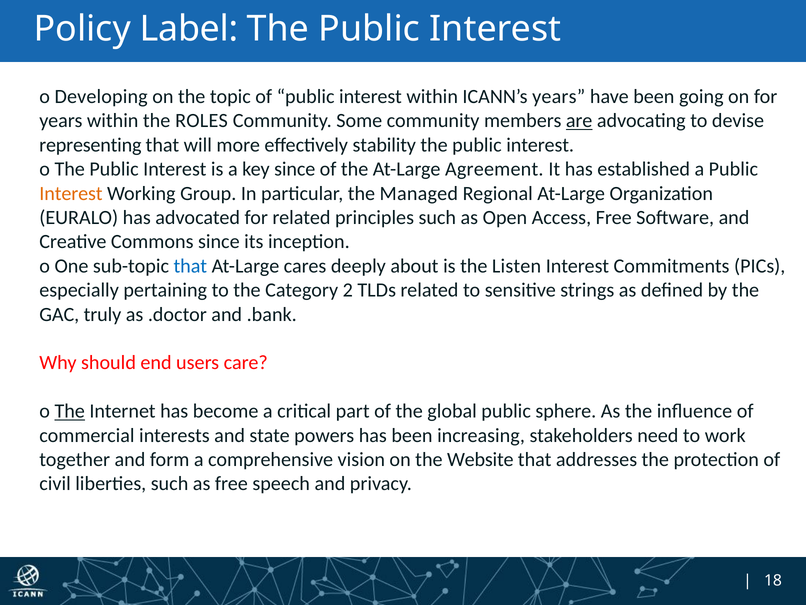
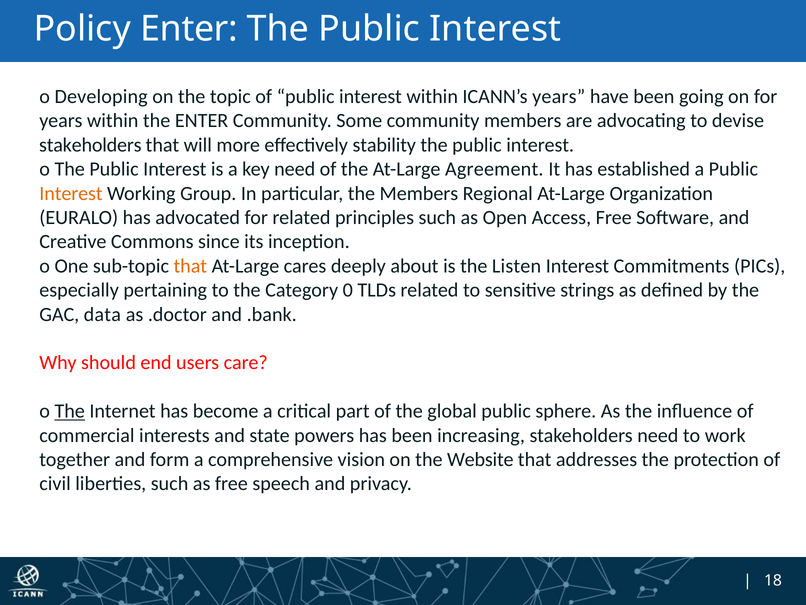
Policy Label: Label -> Enter
the ROLES: ROLES -> ENTER
are underline: present -> none
representing at (90, 145): representing -> stakeholders
key since: since -> need
the Managed: Managed -> Members
that at (190, 266) colour: blue -> orange
2: 2 -> 0
truly: truly -> data
